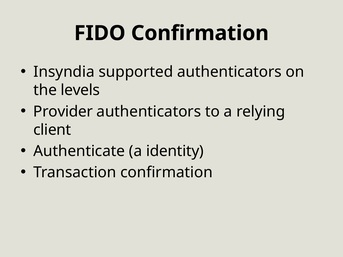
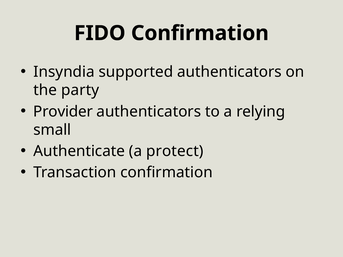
levels: levels -> party
client: client -> small
identity: identity -> protect
